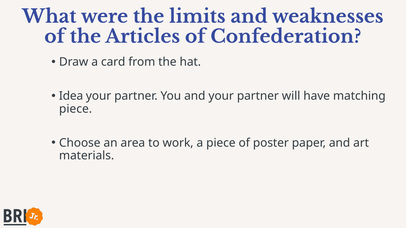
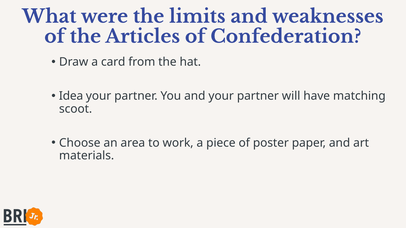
piece at (76, 109): piece -> scoot
